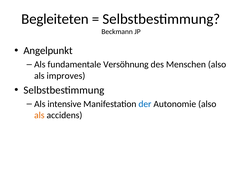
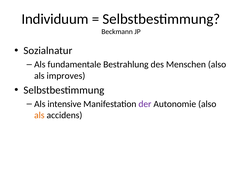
Begleiteten: Begleiteten -> Individuum
Angelpunkt: Angelpunkt -> Sozialnatur
Versöhnung: Versöhnung -> Bestrahlung
der colour: blue -> purple
